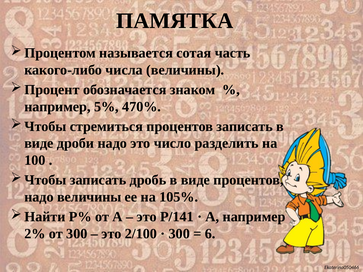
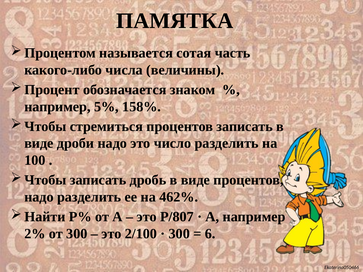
470%: 470% -> 158%
надо величины: величины -> разделить
105%: 105% -> 462%
Р/141: Р/141 -> Р/807
